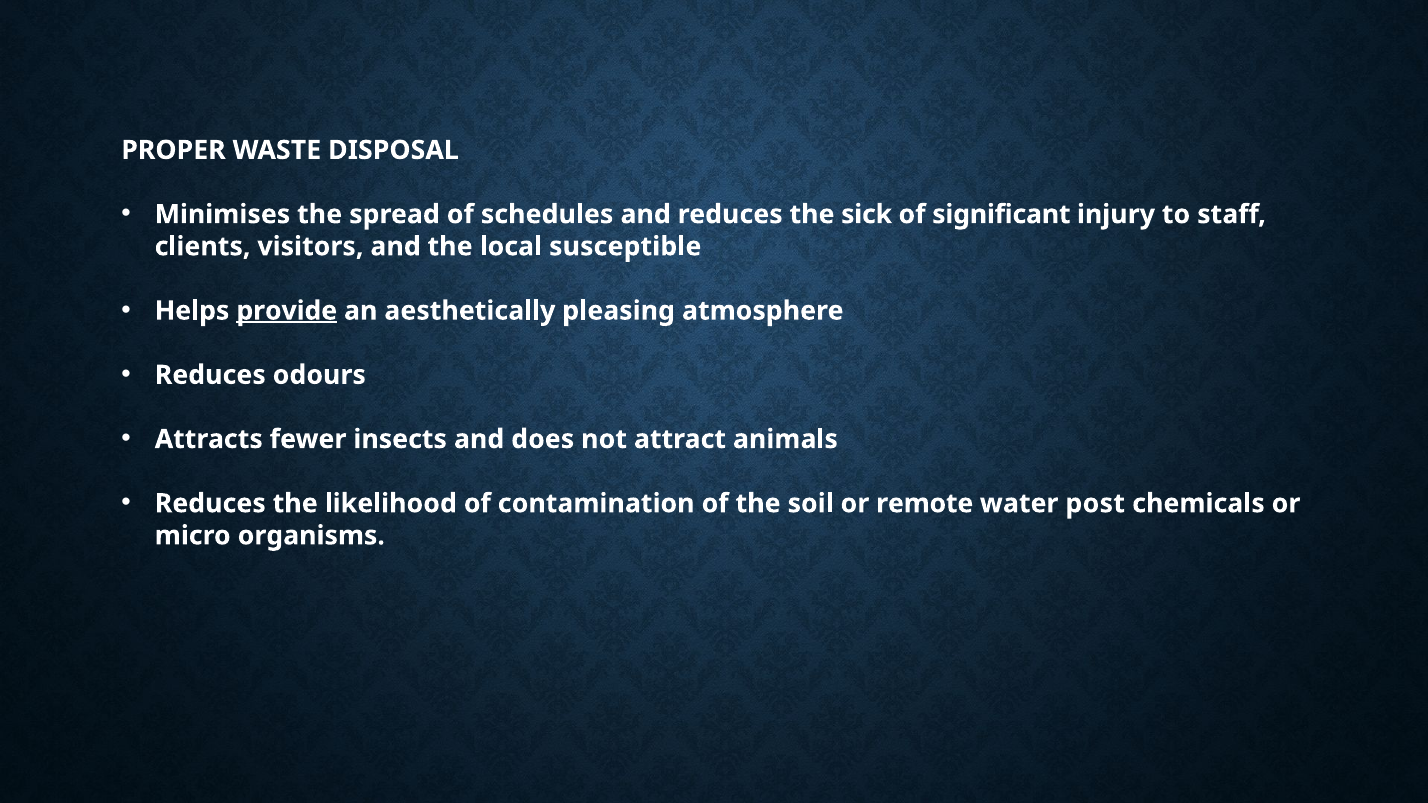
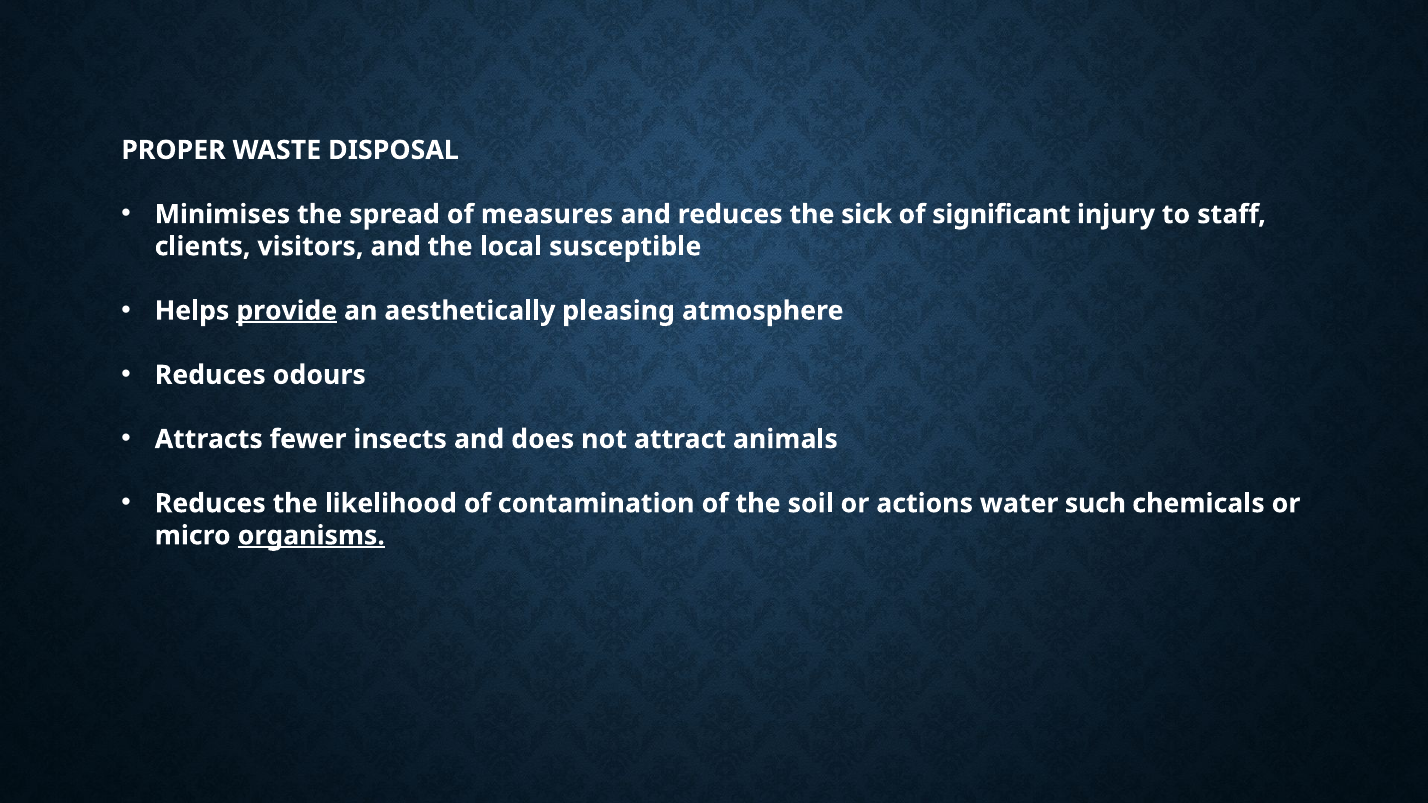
schedules: schedules -> measures
remote: remote -> actions
post: post -> such
organisms underline: none -> present
